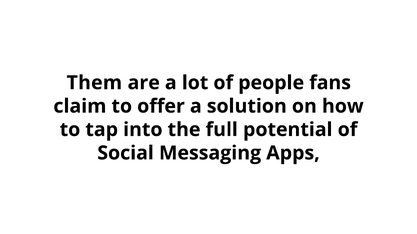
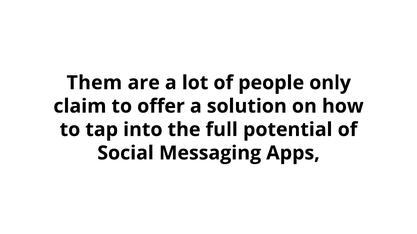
fans: fans -> only
